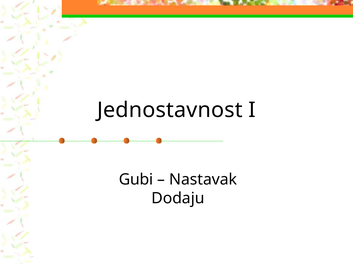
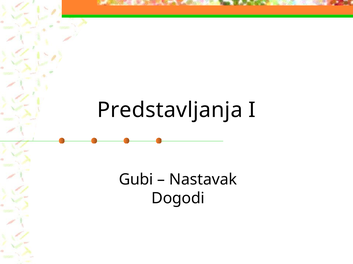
Jednostavnost: Jednostavnost -> Predstavljanja
Dodaju: Dodaju -> Dogodi
